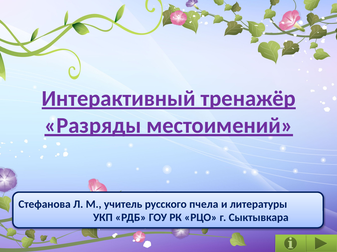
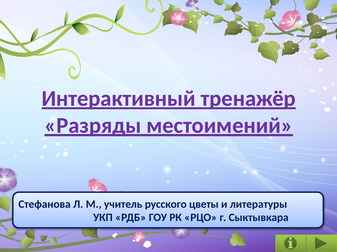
пчела: пчела -> цветы
